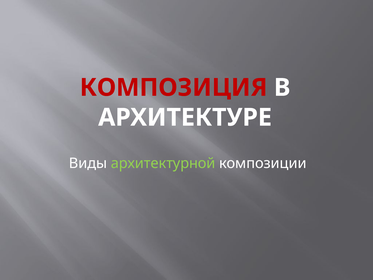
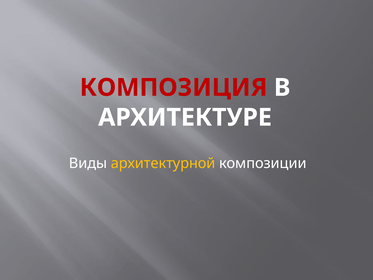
архитектурной colour: light green -> yellow
